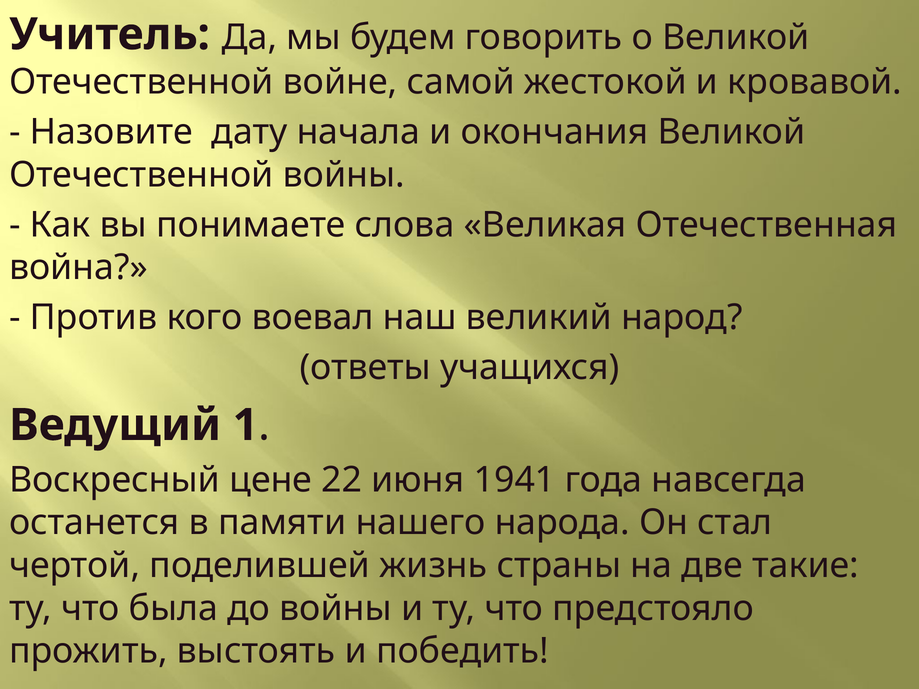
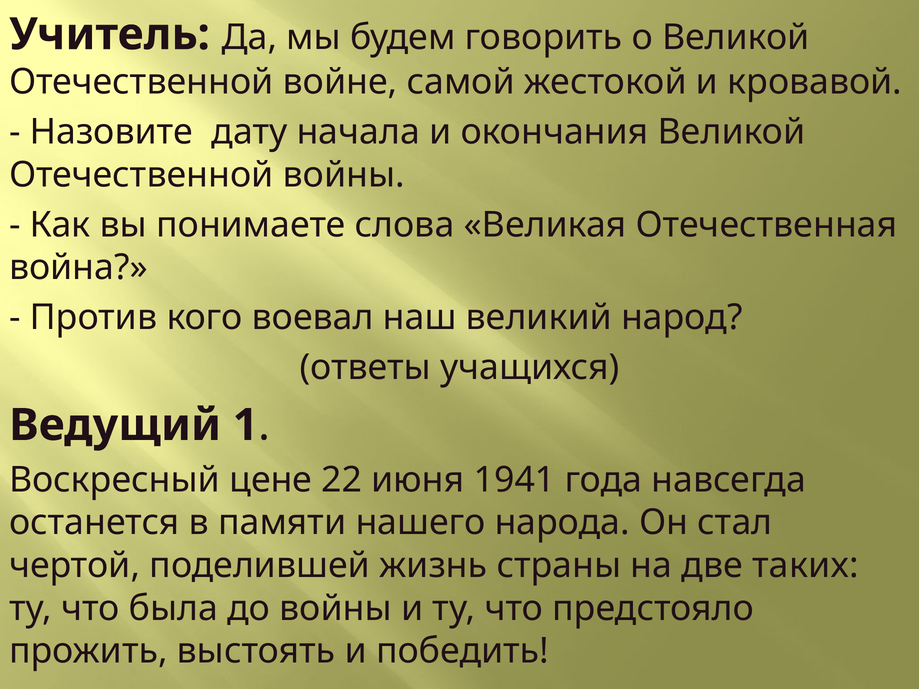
такие: такие -> таких
